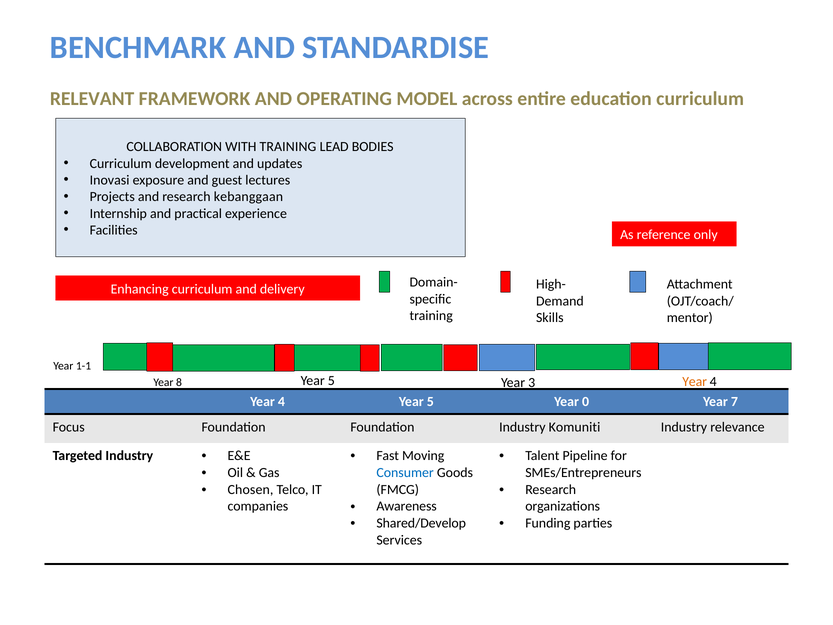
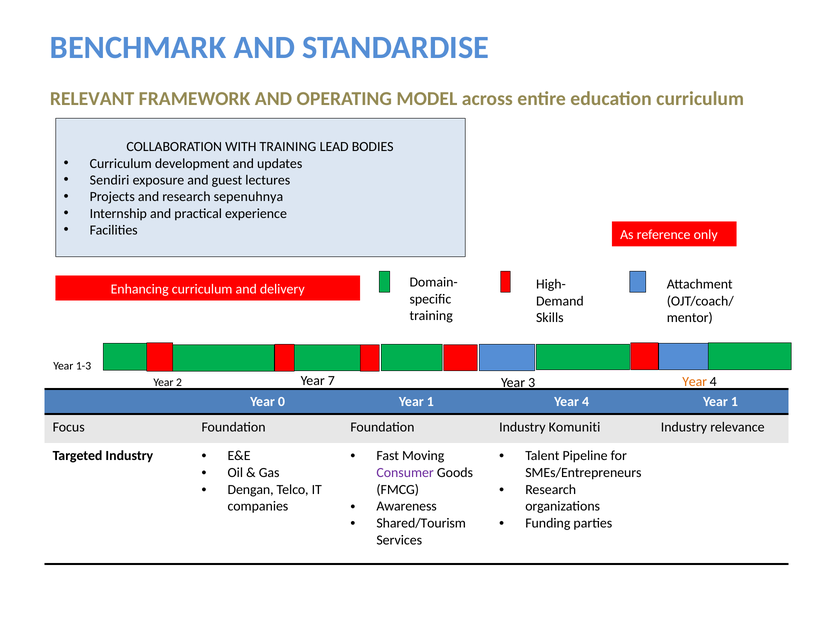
Inovasi: Inovasi -> Sendiri
kebanggaan: kebanggaan -> sepenuhnya
1-1: 1-1 -> 1-3
8: 8 -> 2
5 at (331, 380): 5 -> 7
4 at (281, 401): 4 -> 0
5 at (430, 401): 5 -> 1
0 at (586, 401): 0 -> 4
7 at (734, 401): 7 -> 1
Consumer colour: blue -> purple
Chosen: Chosen -> Dengan
Shared/Develop: Shared/Develop -> Shared/Tourism
